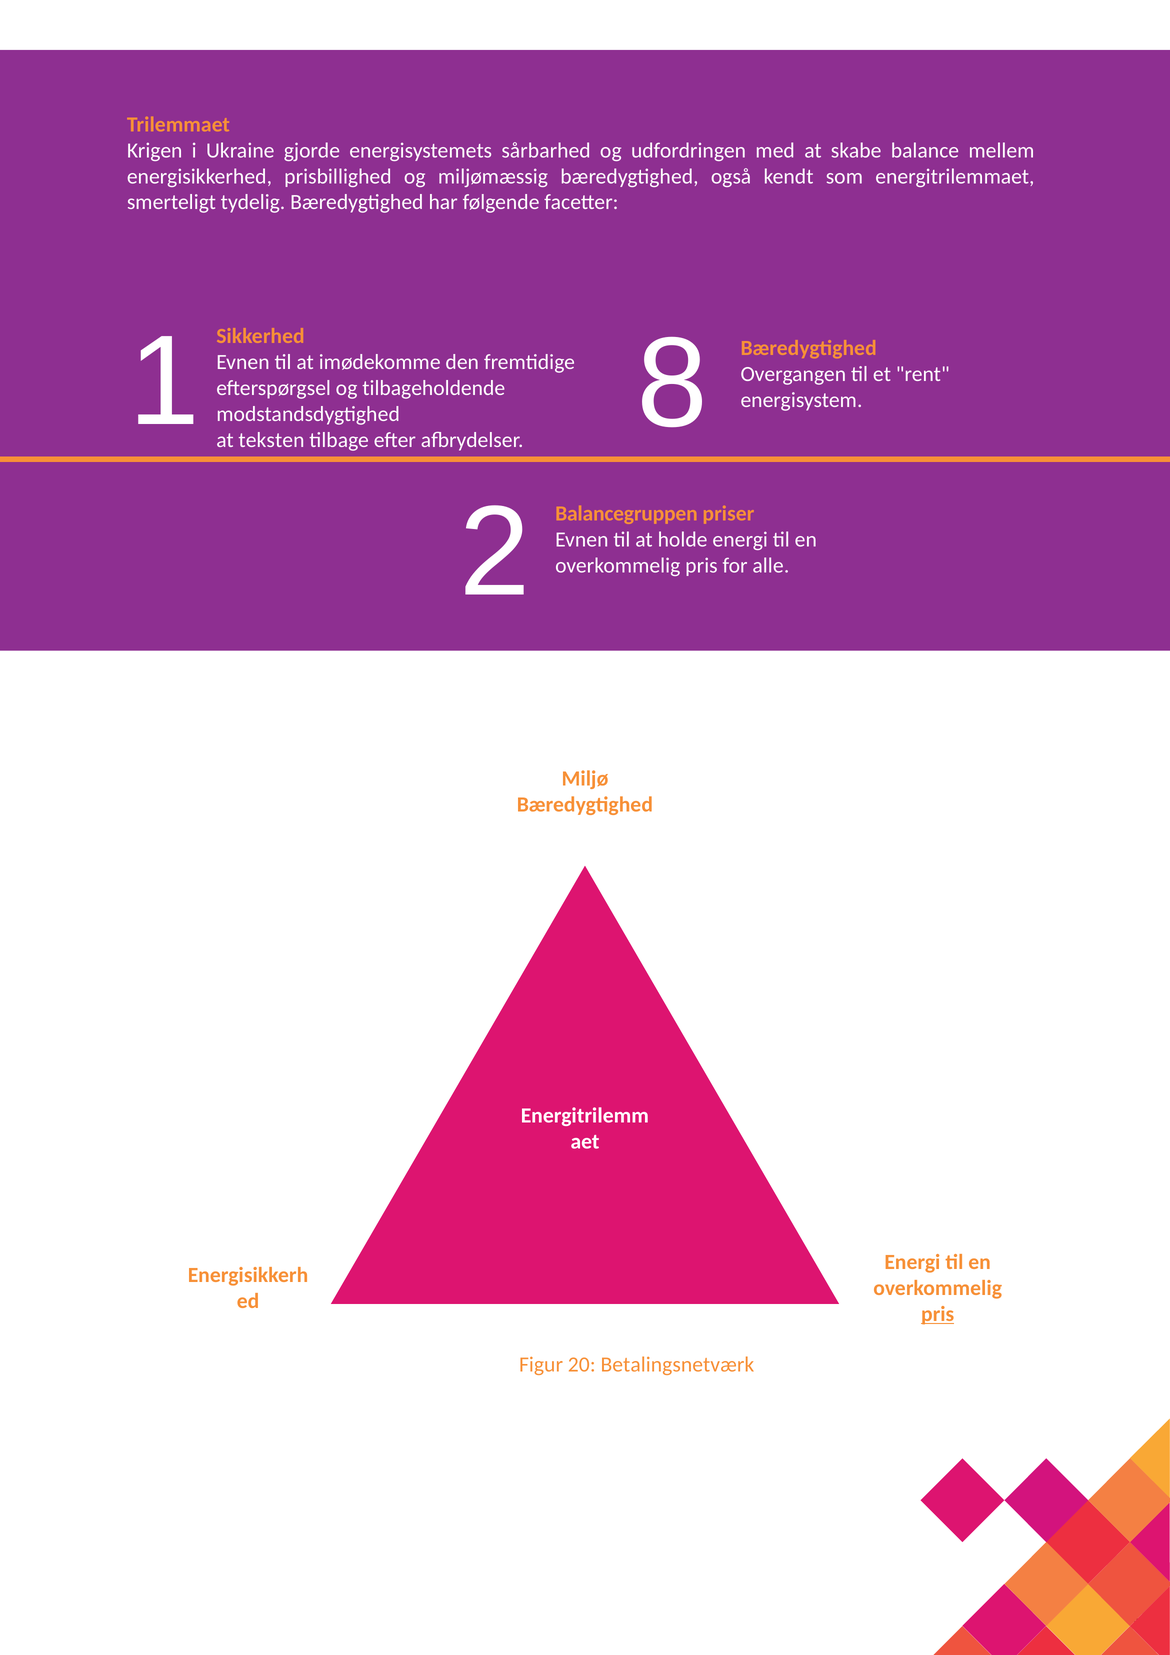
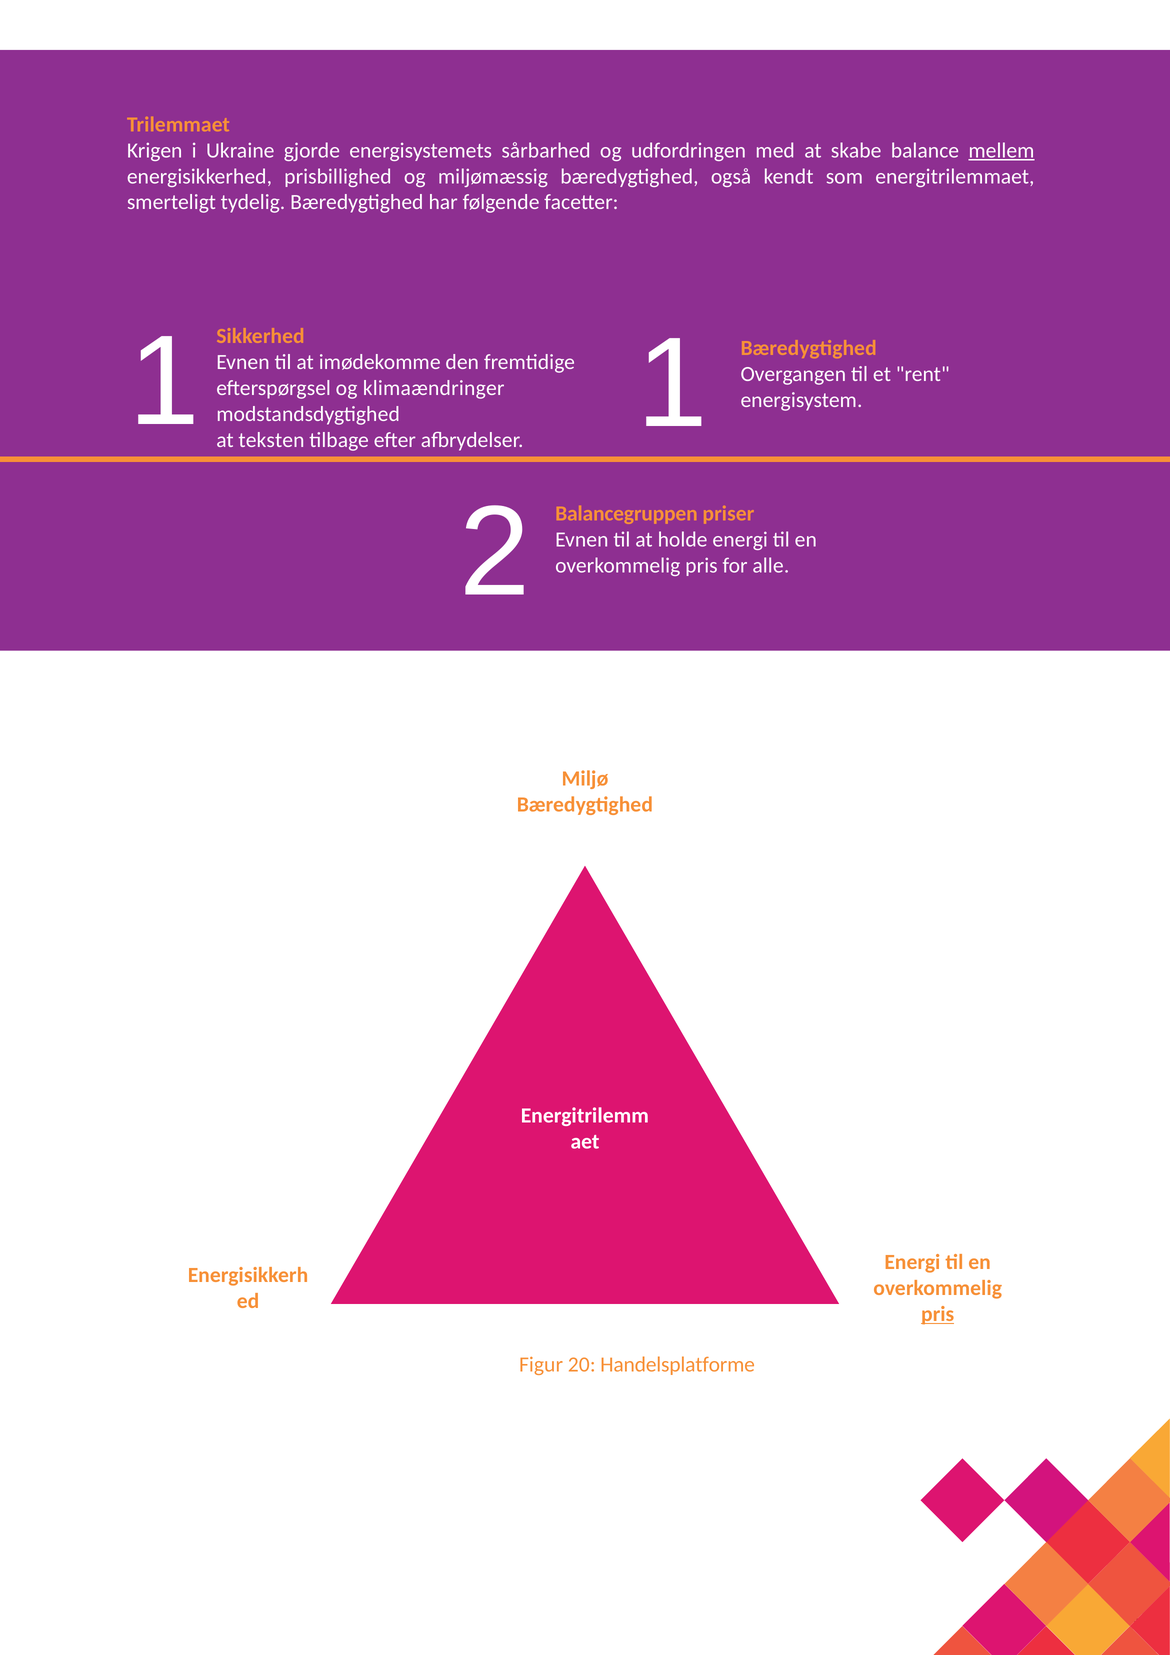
mellem underline: none -> present
1 8: 8 -> 1
tilbageholdende: tilbageholdende -> klimaændringer
Betalingsnetværk: Betalingsnetværk -> Handelsplatforme
